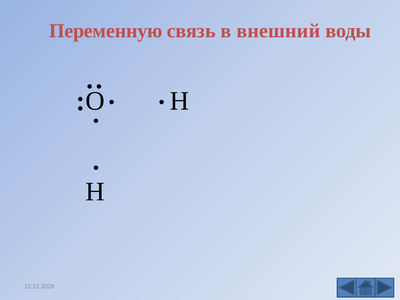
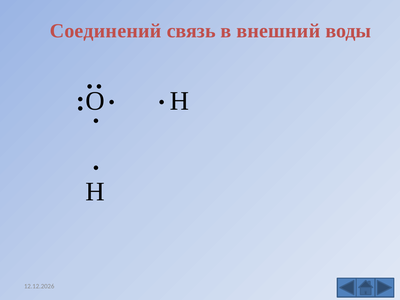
Переменную: Переменную -> Соединений
